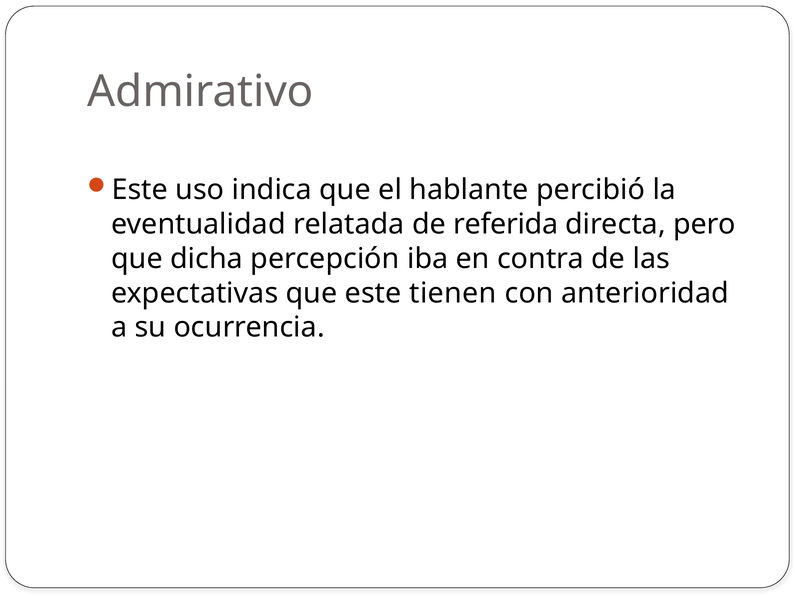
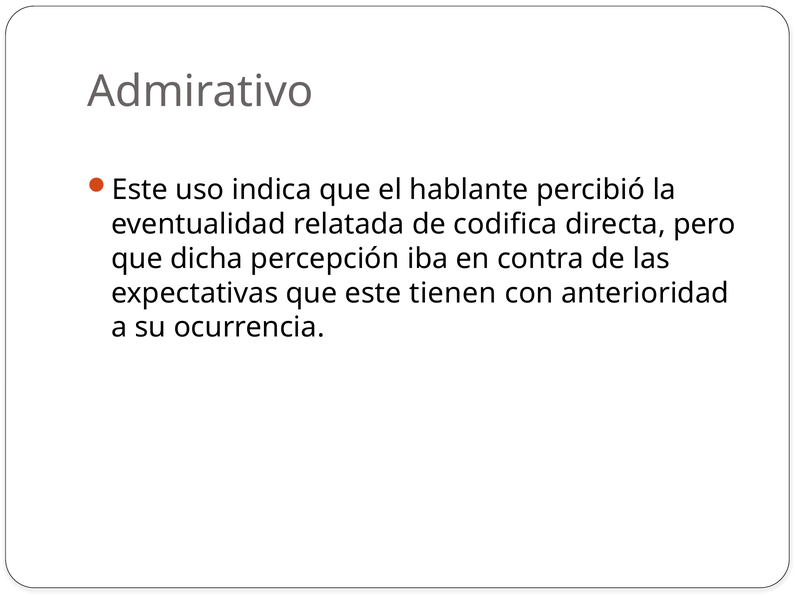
referida: referida -> codifica
